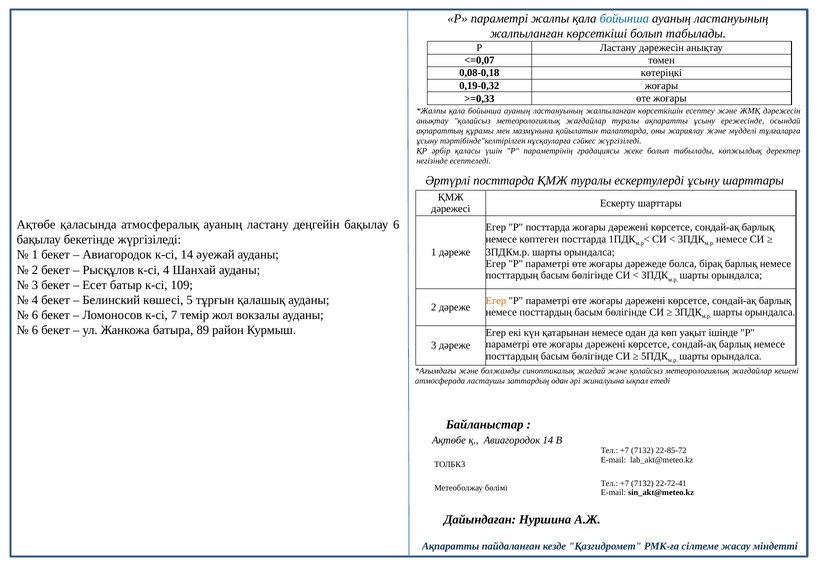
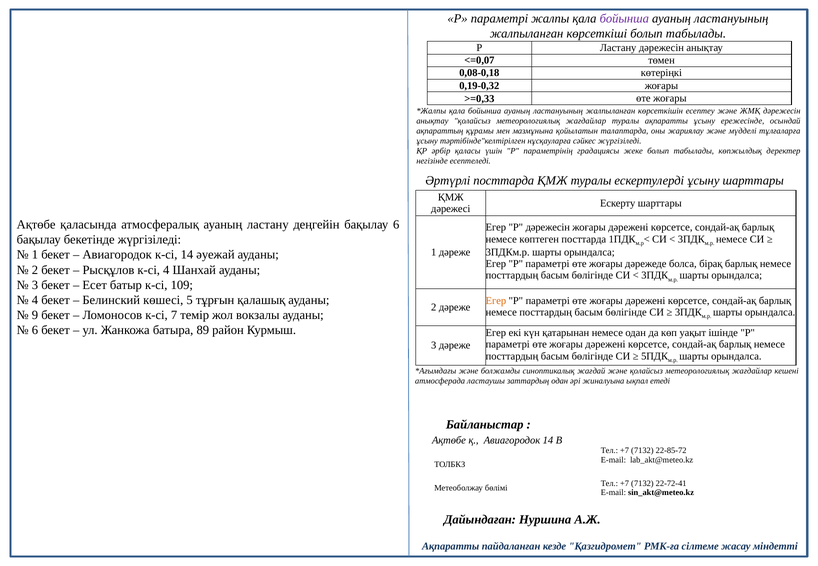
бойынша at (624, 19) colour: blue -> purple
Р посттарда: посттарда -> дәрежесін
6 at (35, 315): 6 -> 9
